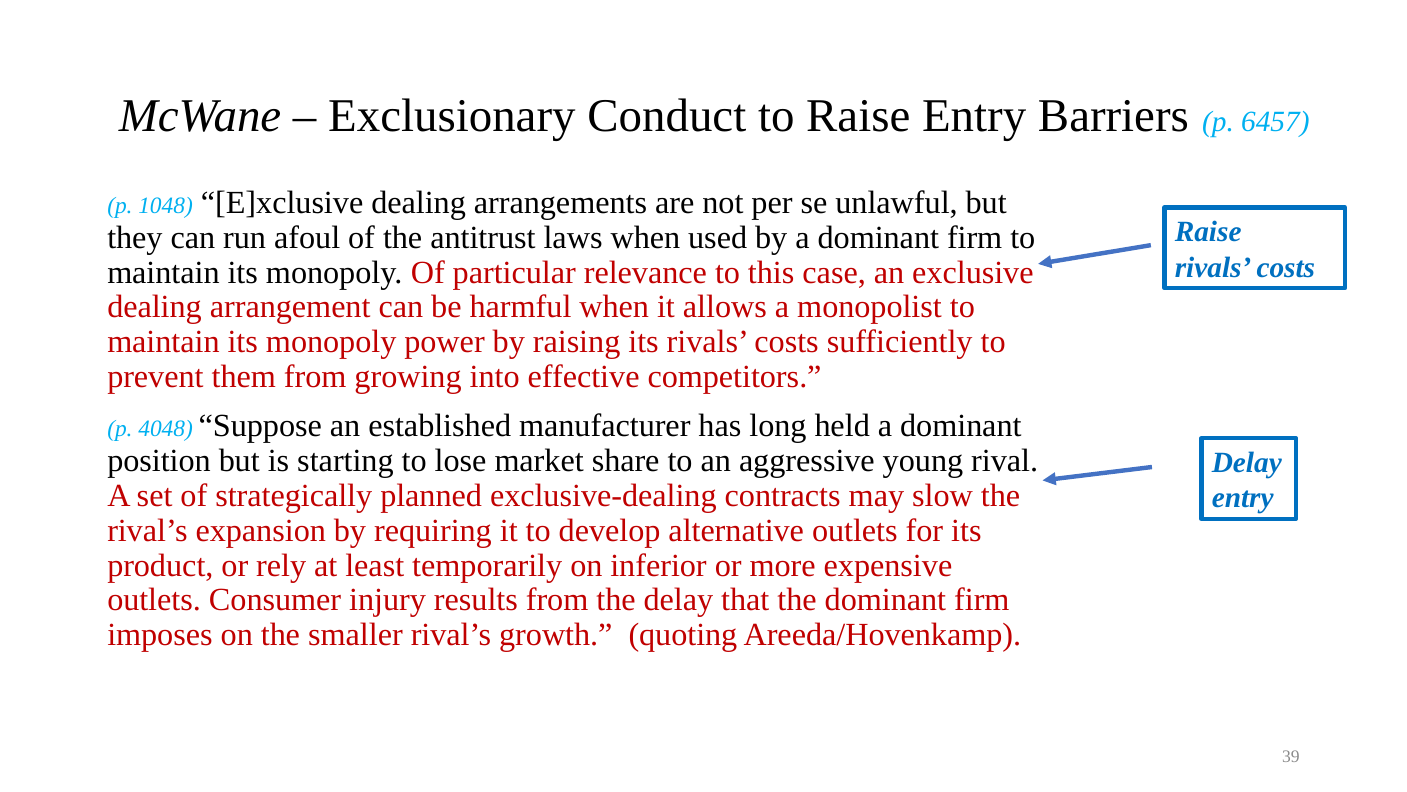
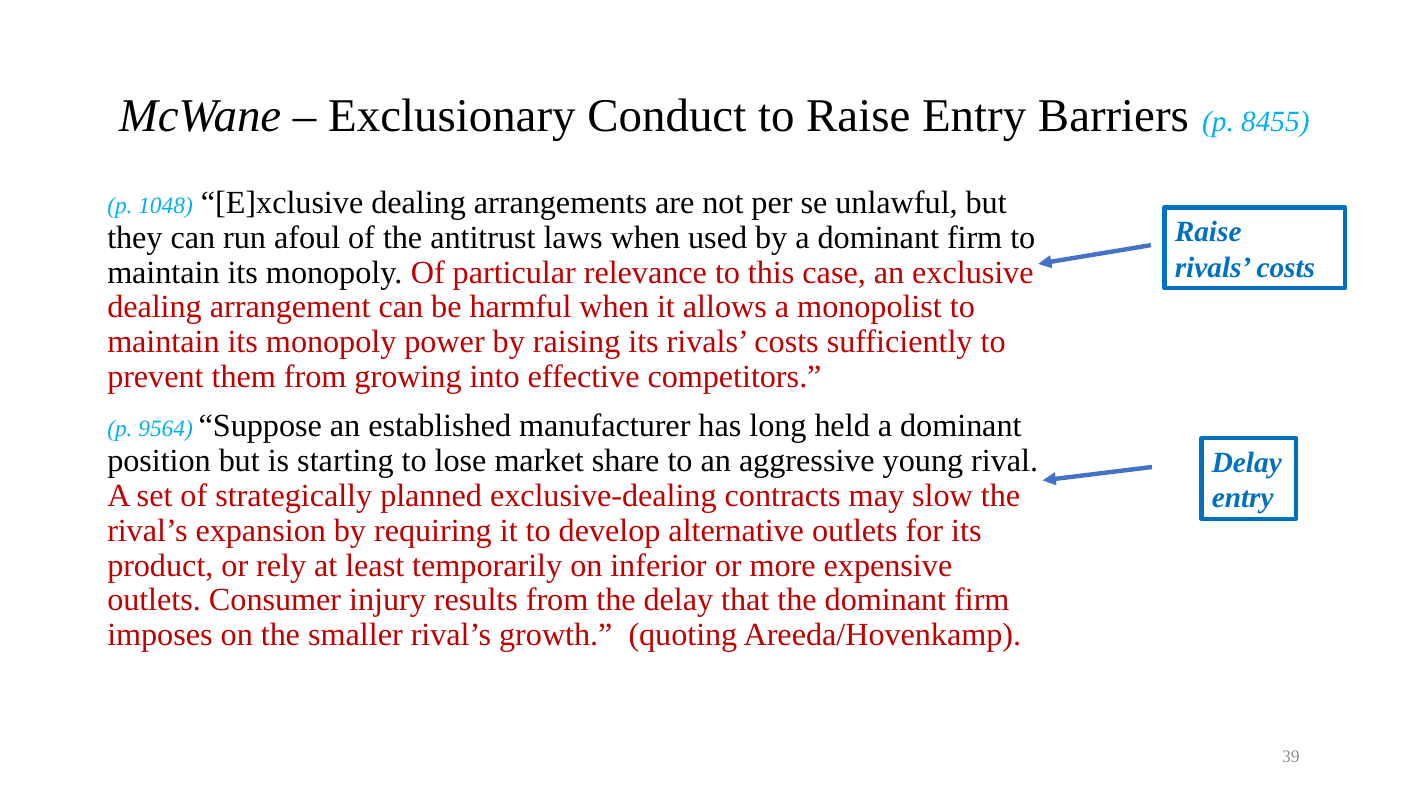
6457: 6457 -> 8455
4048: 4048 -> 9564
